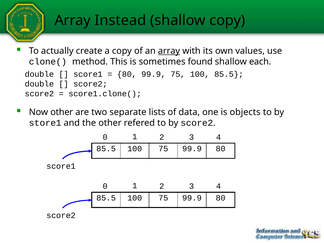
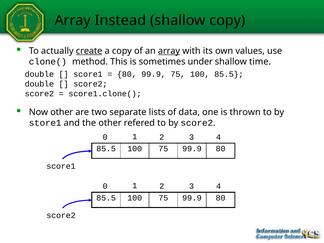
create underline: none -> present
found: found -> under
each: each -> time
objects: objects -> thrown
